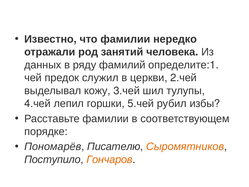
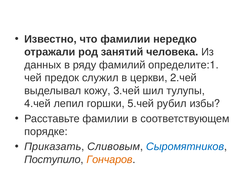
Пономарёв: Пономарёв -> Приказать
Писателю: Писателю -> Сливовым
Сыромятников colour: orange -> blue
